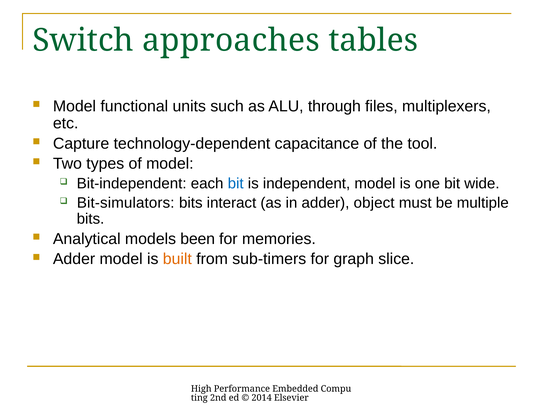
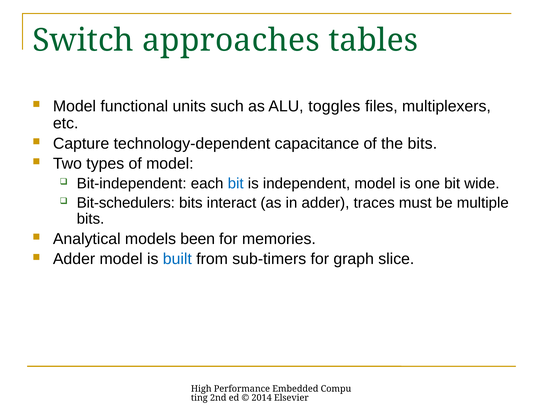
through: through -> toggles
the tool: tool -> bits
Bit-simulators: Bit-simulators -> Bit-schedulers
object: object -> traces
built colour: orange -> blue
